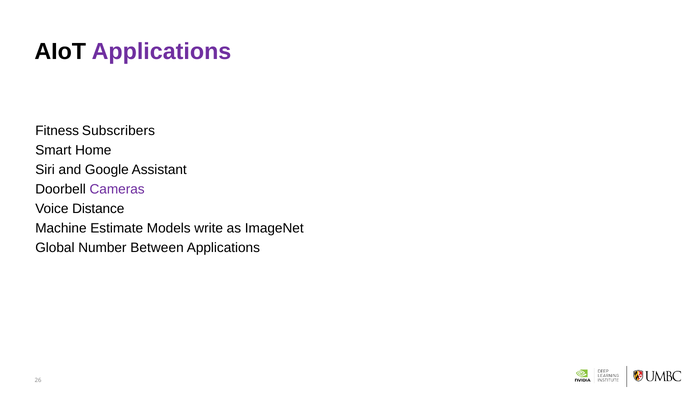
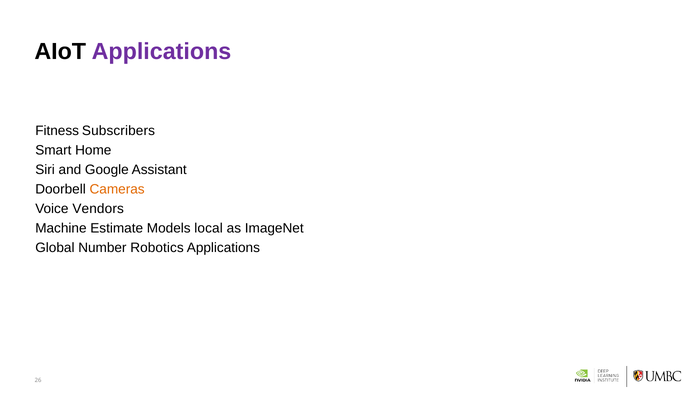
Cameras colour: purple -> orange
Distance: Distance -> Vendors
write: write -> local
Between: Between -> Robotics
